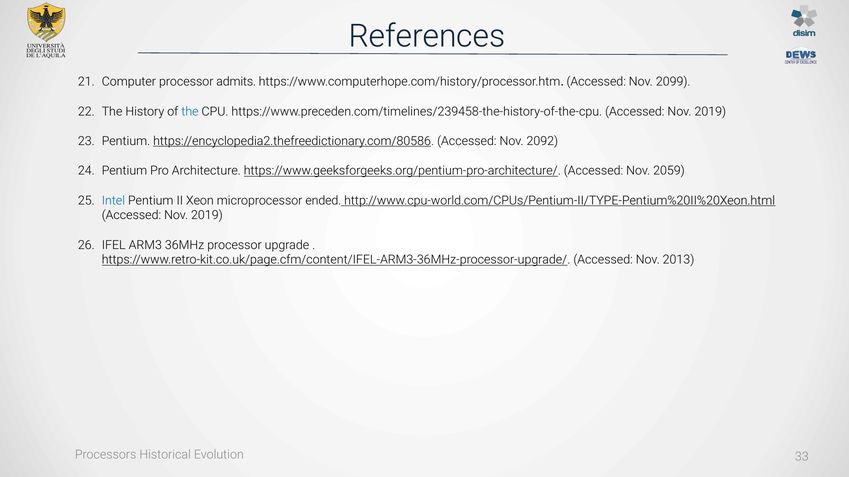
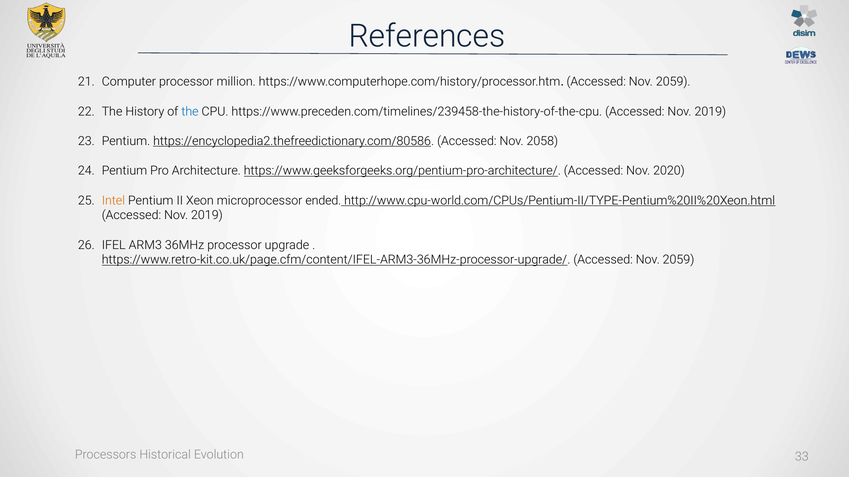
admits: admits -> million
https://www.computerhope.com/history/processor.htm Accessed Nov 2099: 2099 -> 2059
2092: 2092 -> 2058
2059: 2059 -> 2020
Intel colour: blue -> orange
https://www.retro-kit.co.uk/page.cfm/content/IFEL-ARM3-36MHz-processor-upgrade/ Accessed Nov 2013: 2013 -> 2059
